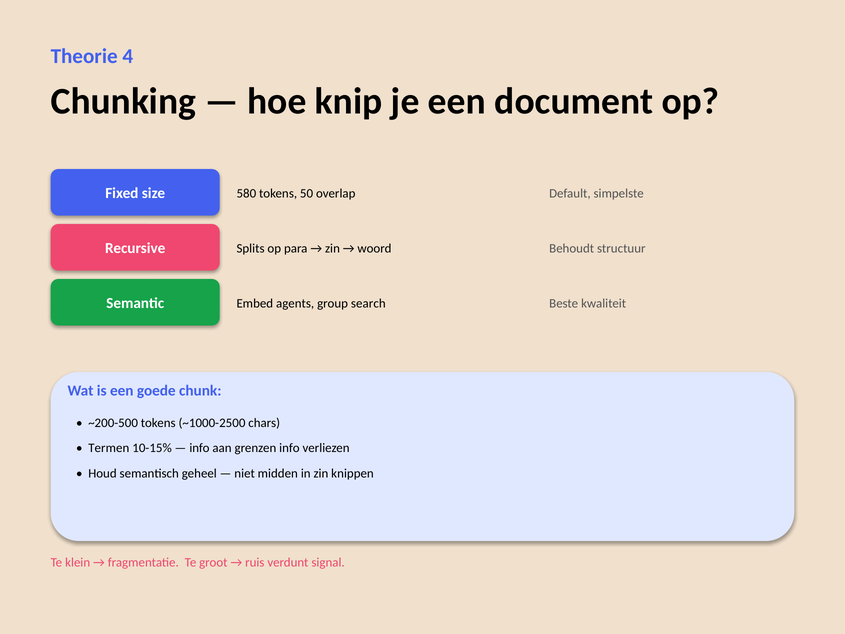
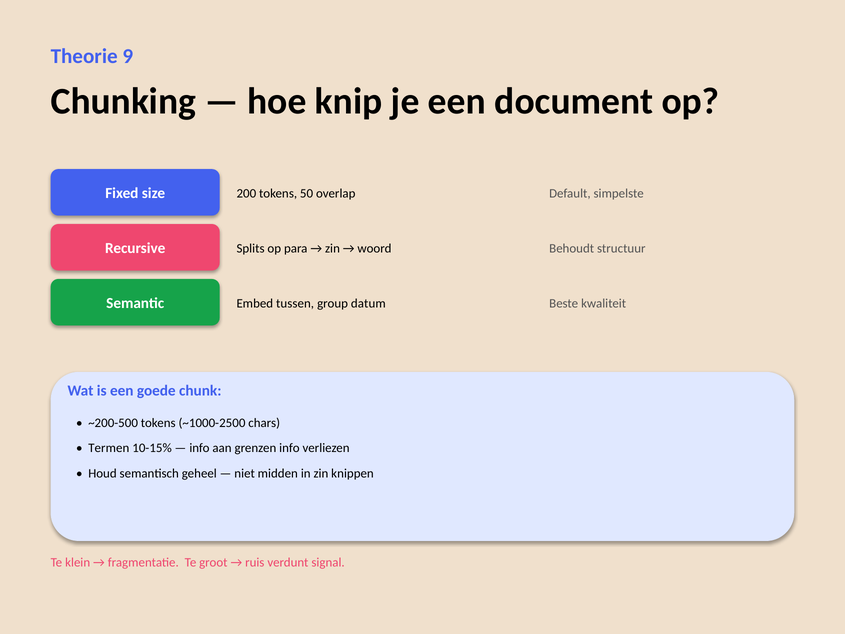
4: 4 -> 9
580: 580 -> 200
agents: agents -> tussen
search: search -> datum
